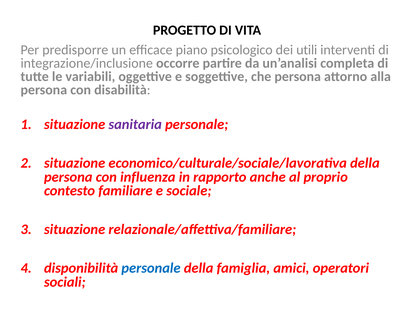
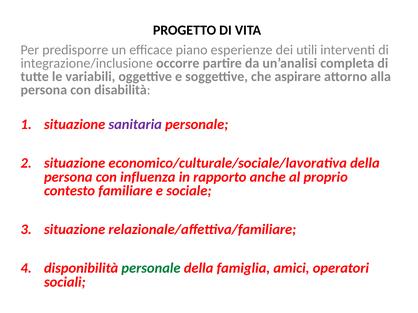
psicologico: psicologico -> esperienze
che persona: persona -> aspirare
personale at (151, 269) colour: blue -> green
